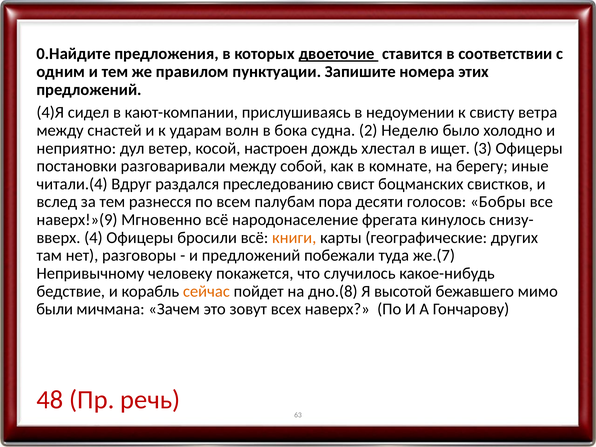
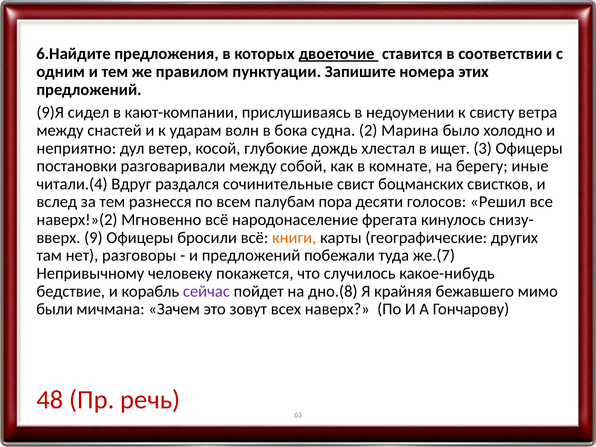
0.Найдите: 0.Найдите -> 6.Найдите
4)Я: 4)Я -> 9)Я
Неделю: Неделю -> Марина
настроен: настроен -> глубокие
преследованию: преследованию -> сочинительные
Бобры: Бобры -> Решил
наверх!»(9: наверх!»(9 -> наверх!»(2
4: 4 -> 9
сейчас colour: orange -> purple
высотой: высотой -> крайняя
